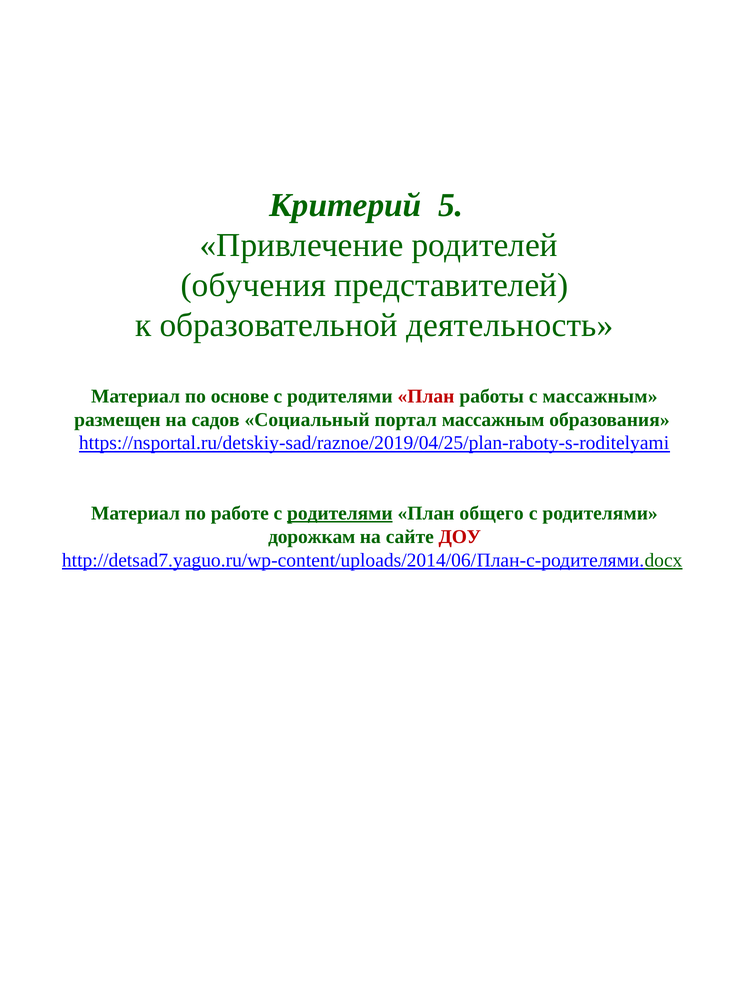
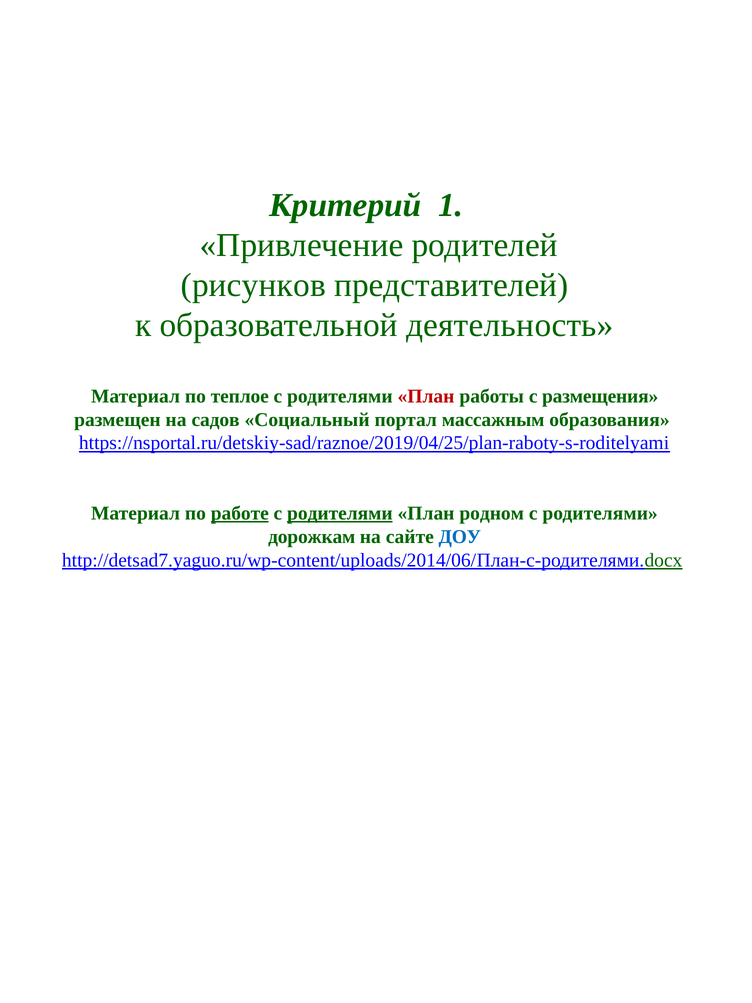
5: 5 -> 1
обучения: обучения -> рисунков
основе: основе -> теплое
с массажным: массажным -> размещения
работе underline: none -> present
общего: общего -> родном
ДОУ colour: red -> blue
